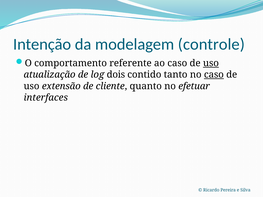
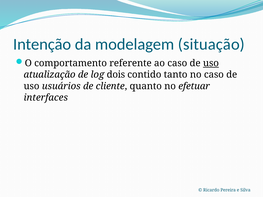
controle: controle -> situação
caso at (214, 75) underline: present -> none
extensão: extensão -> usuários
